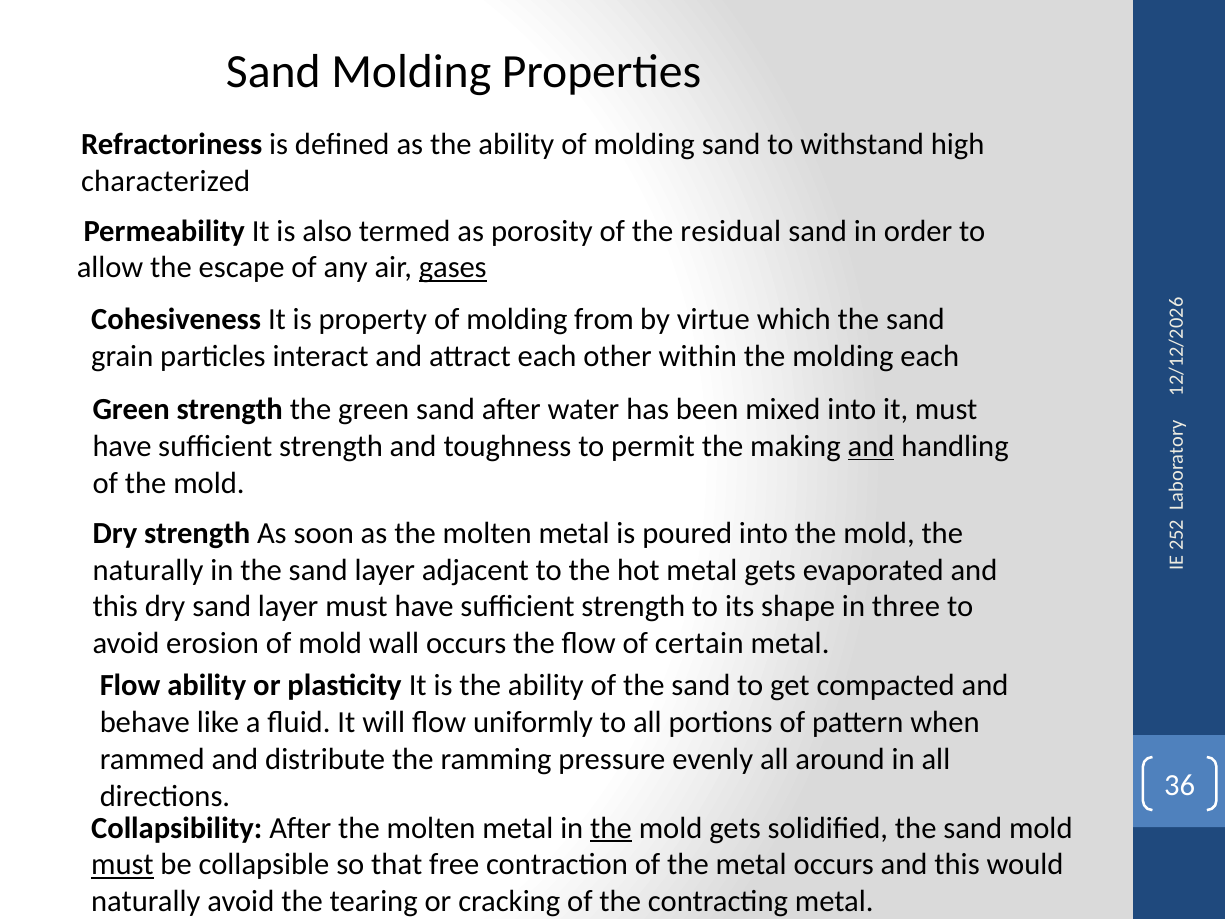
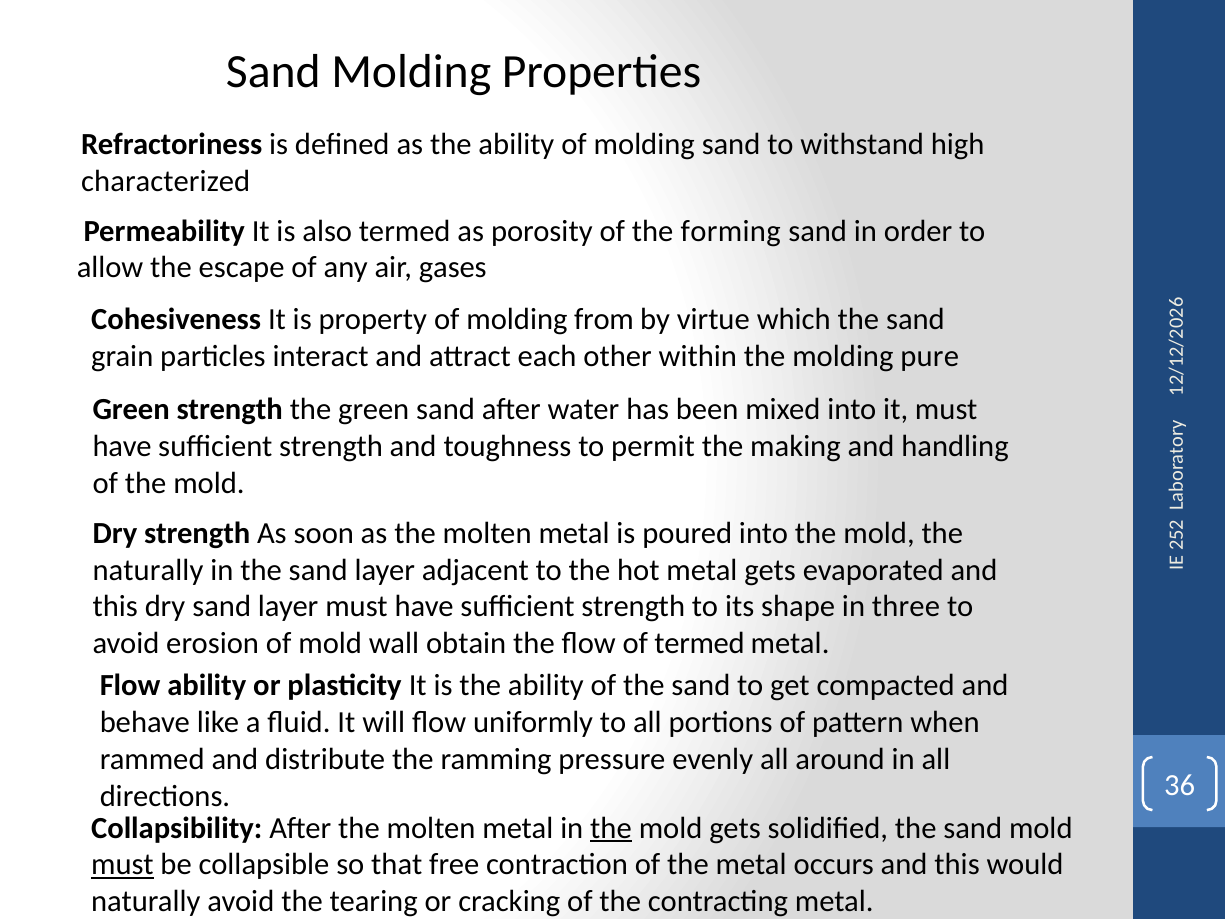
residual: residual -> forming
gases underline: present -> none
molding each: each -> pure
and at (871, 446) underline: present -> none
wall occurs: occurs -> obtain
of certain: certain -> termed
